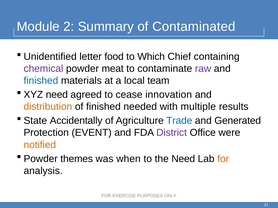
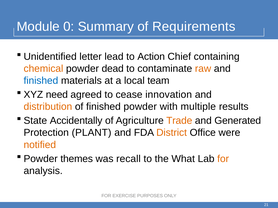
2: 2 -> 0
Contaminated: Contaminated -> Requirements
food: food -> lead
Which: Which -> Action
chemical colour: purple -> orange
meat: meat -> dead
raw colour: purple -> orange
finished needed: needed -> powder
Trade colour: blue -> orange
EVENT: EVENT -> PLANT
District colour: purple -> orange
when: when -> recall
the Need: Need -> What
